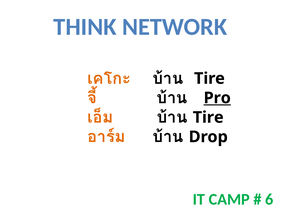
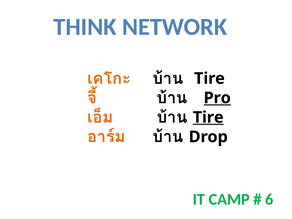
Tire at (208, 117) underline: none -> present
